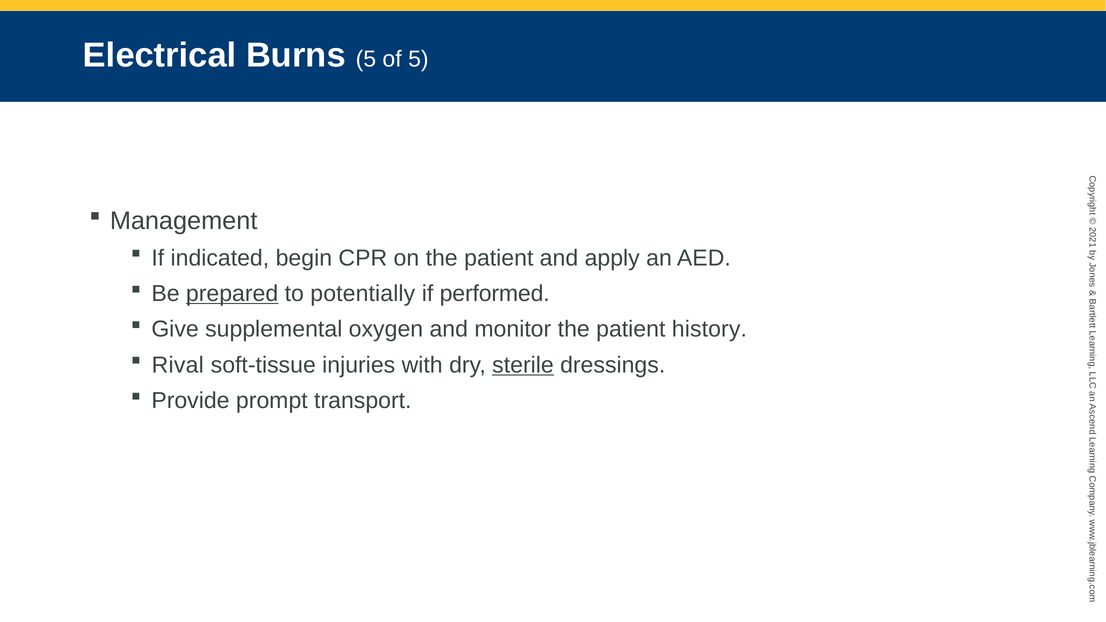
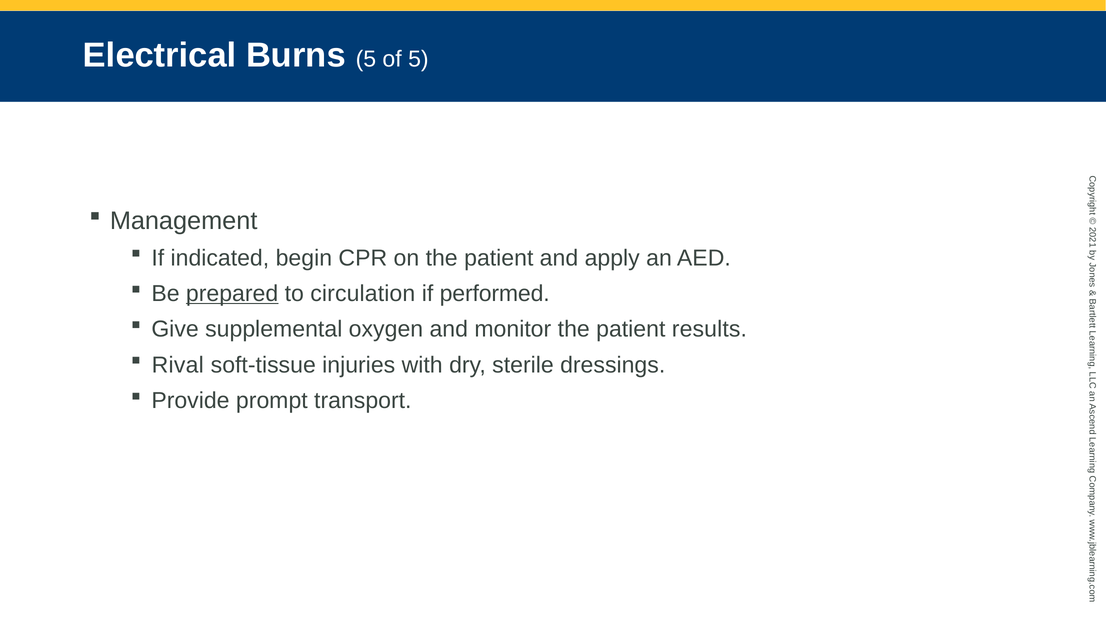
potentially: potentially -> circulation
history: history -> results
sterile underline: present -> none
